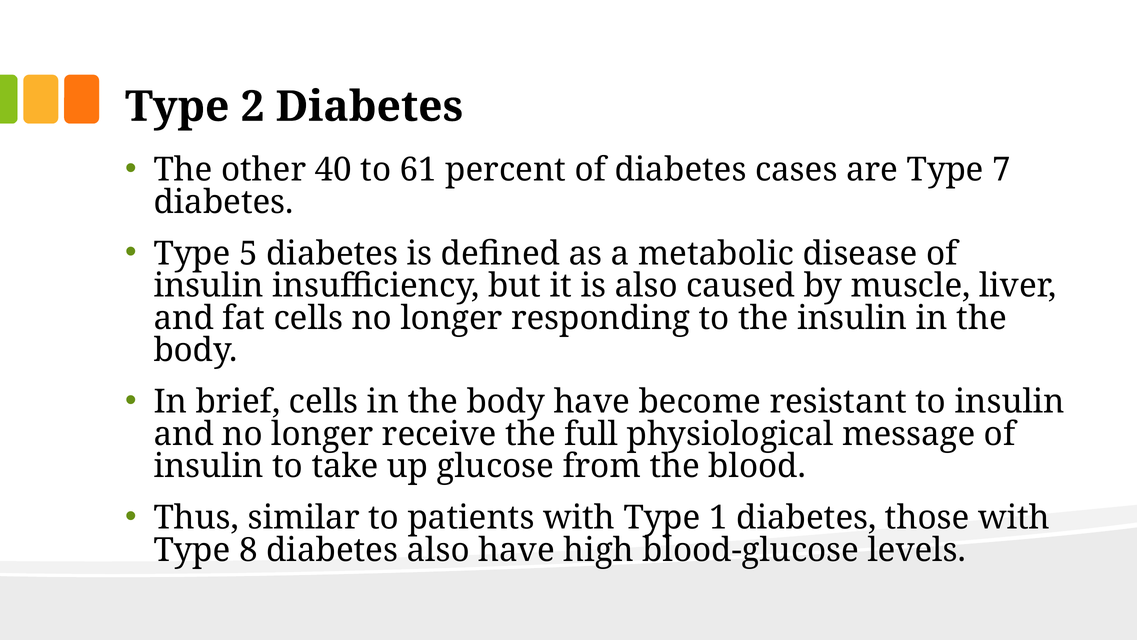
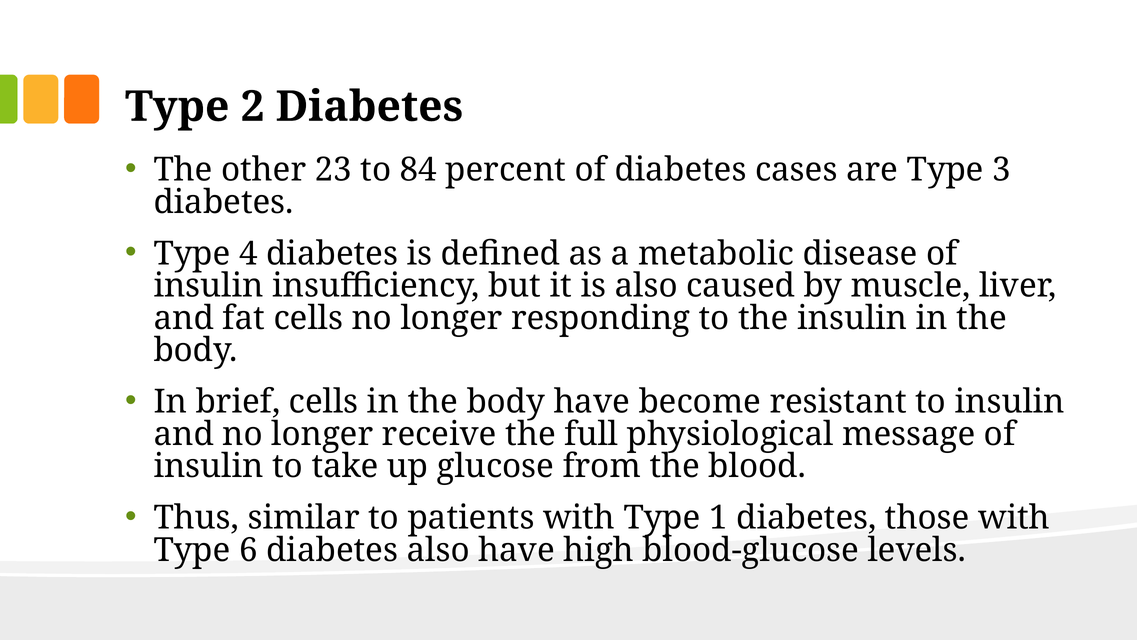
40: 40 -> 23
61: 61 -> 84
7: 7 -> 3
5: 5 -> 4
8: 8 -> 6
